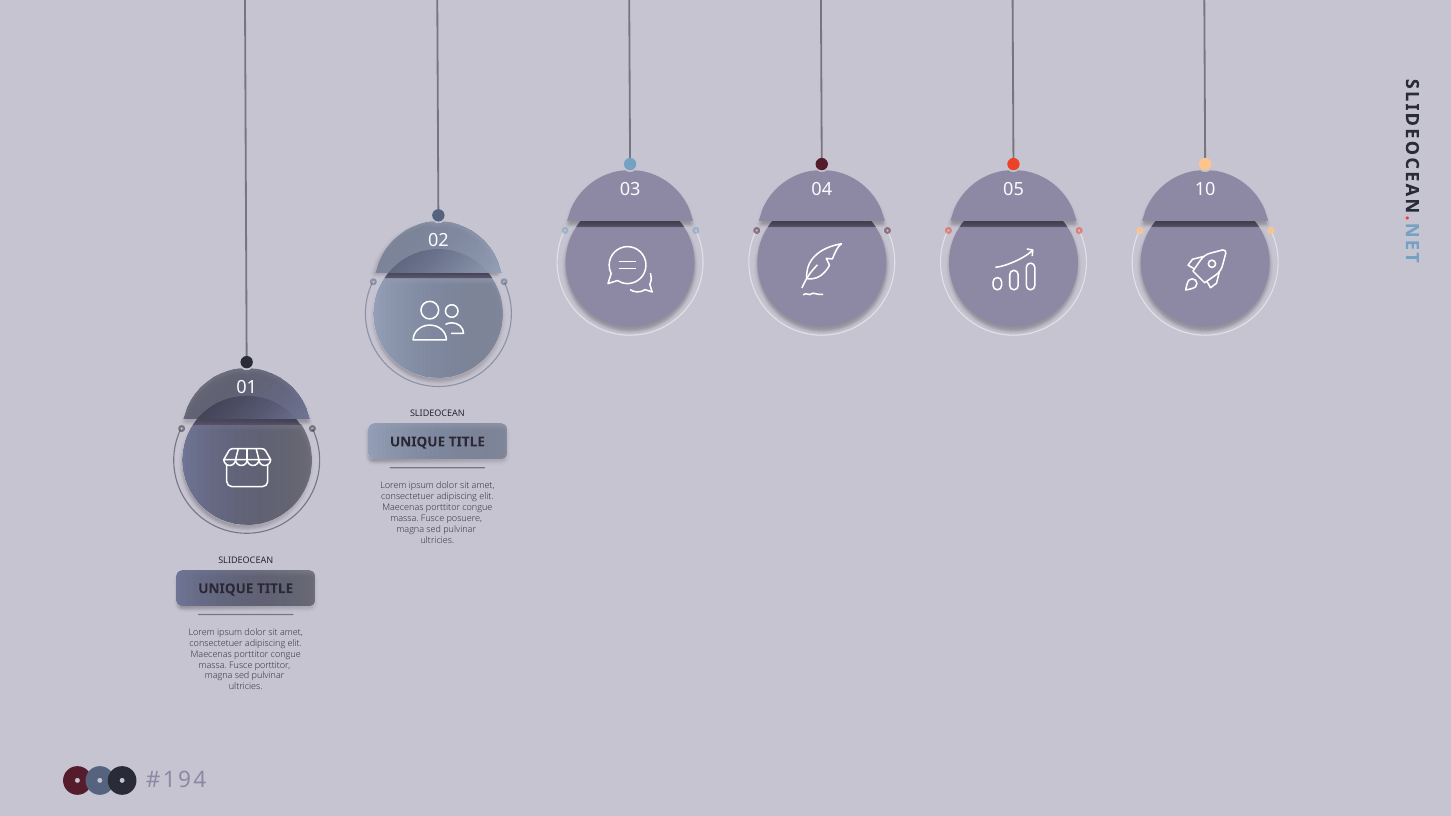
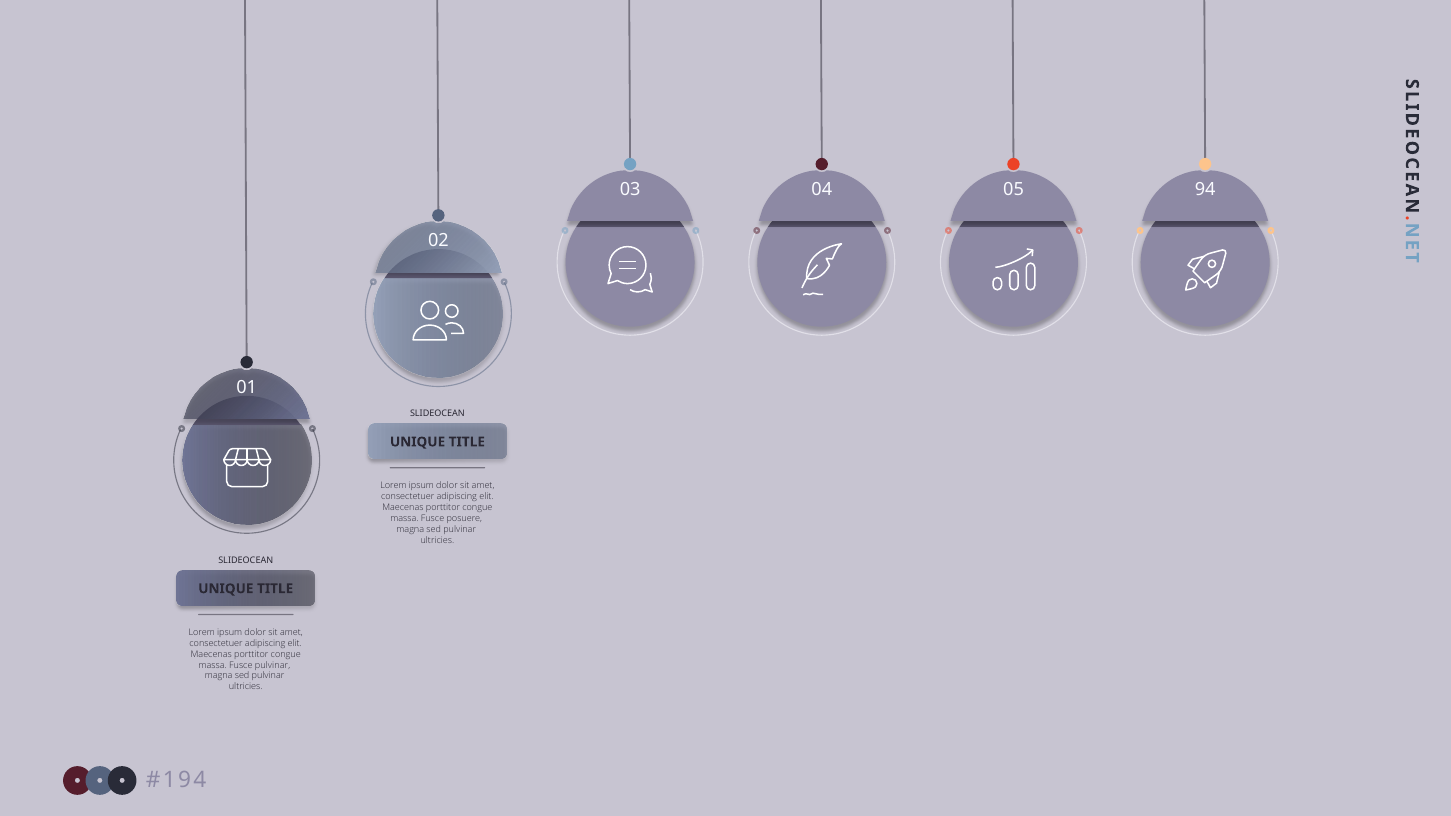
10: 10 -> 94
Fusce porttitor: porttitor -> pulvinar
